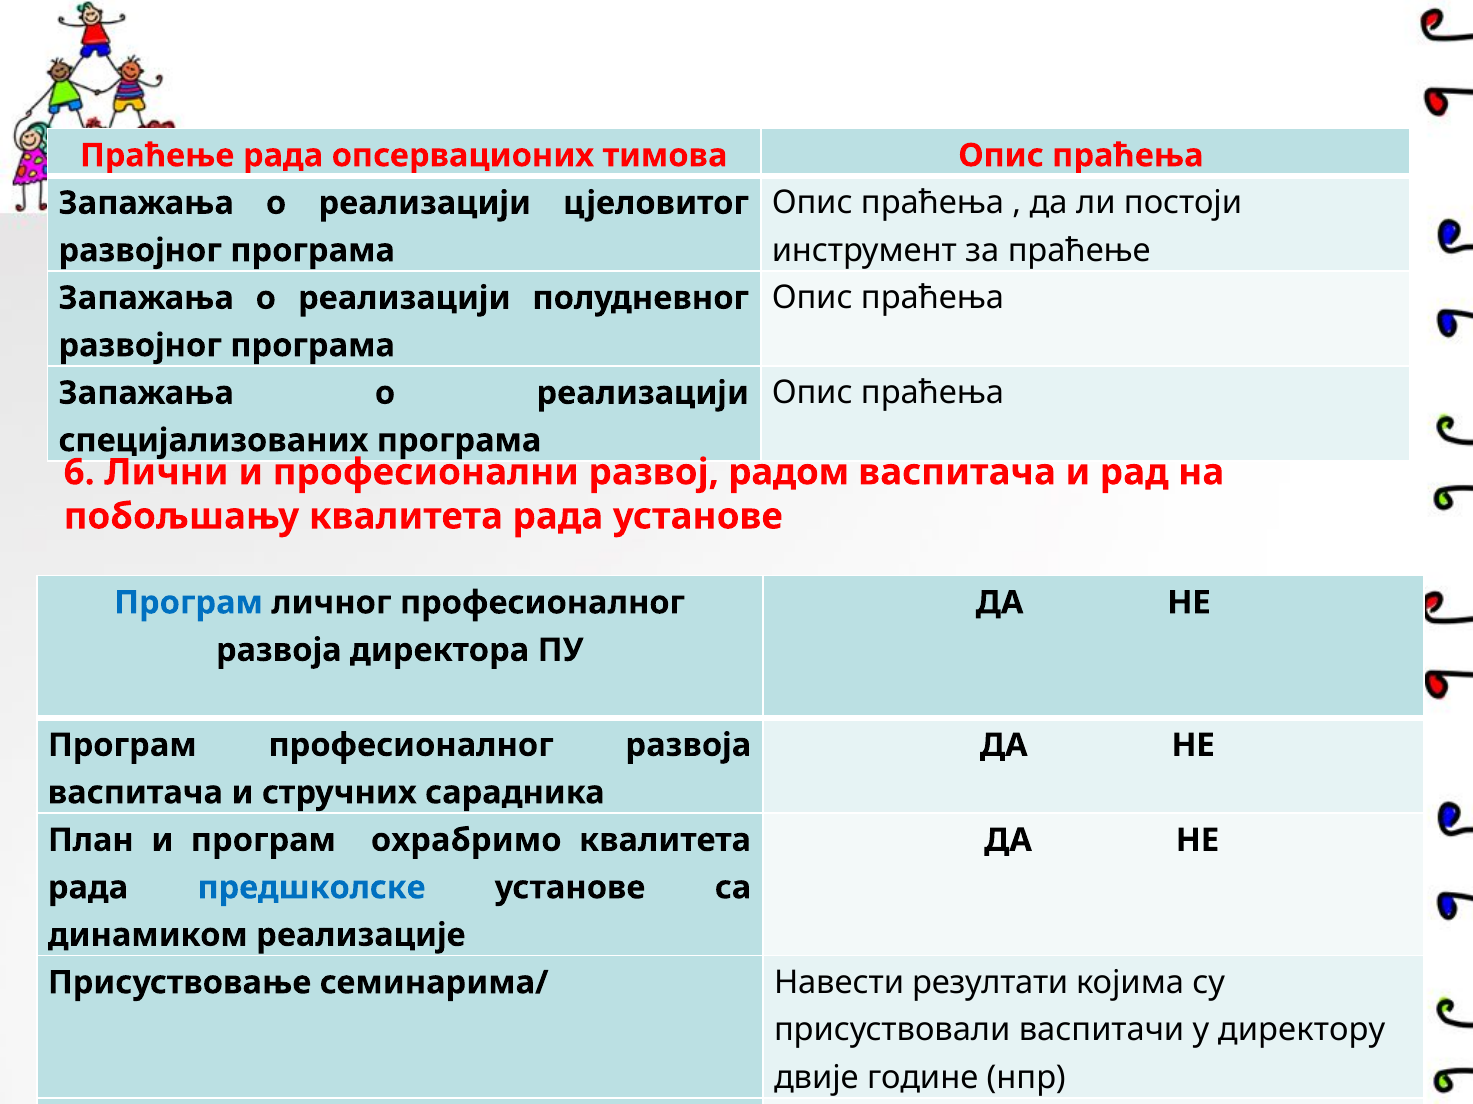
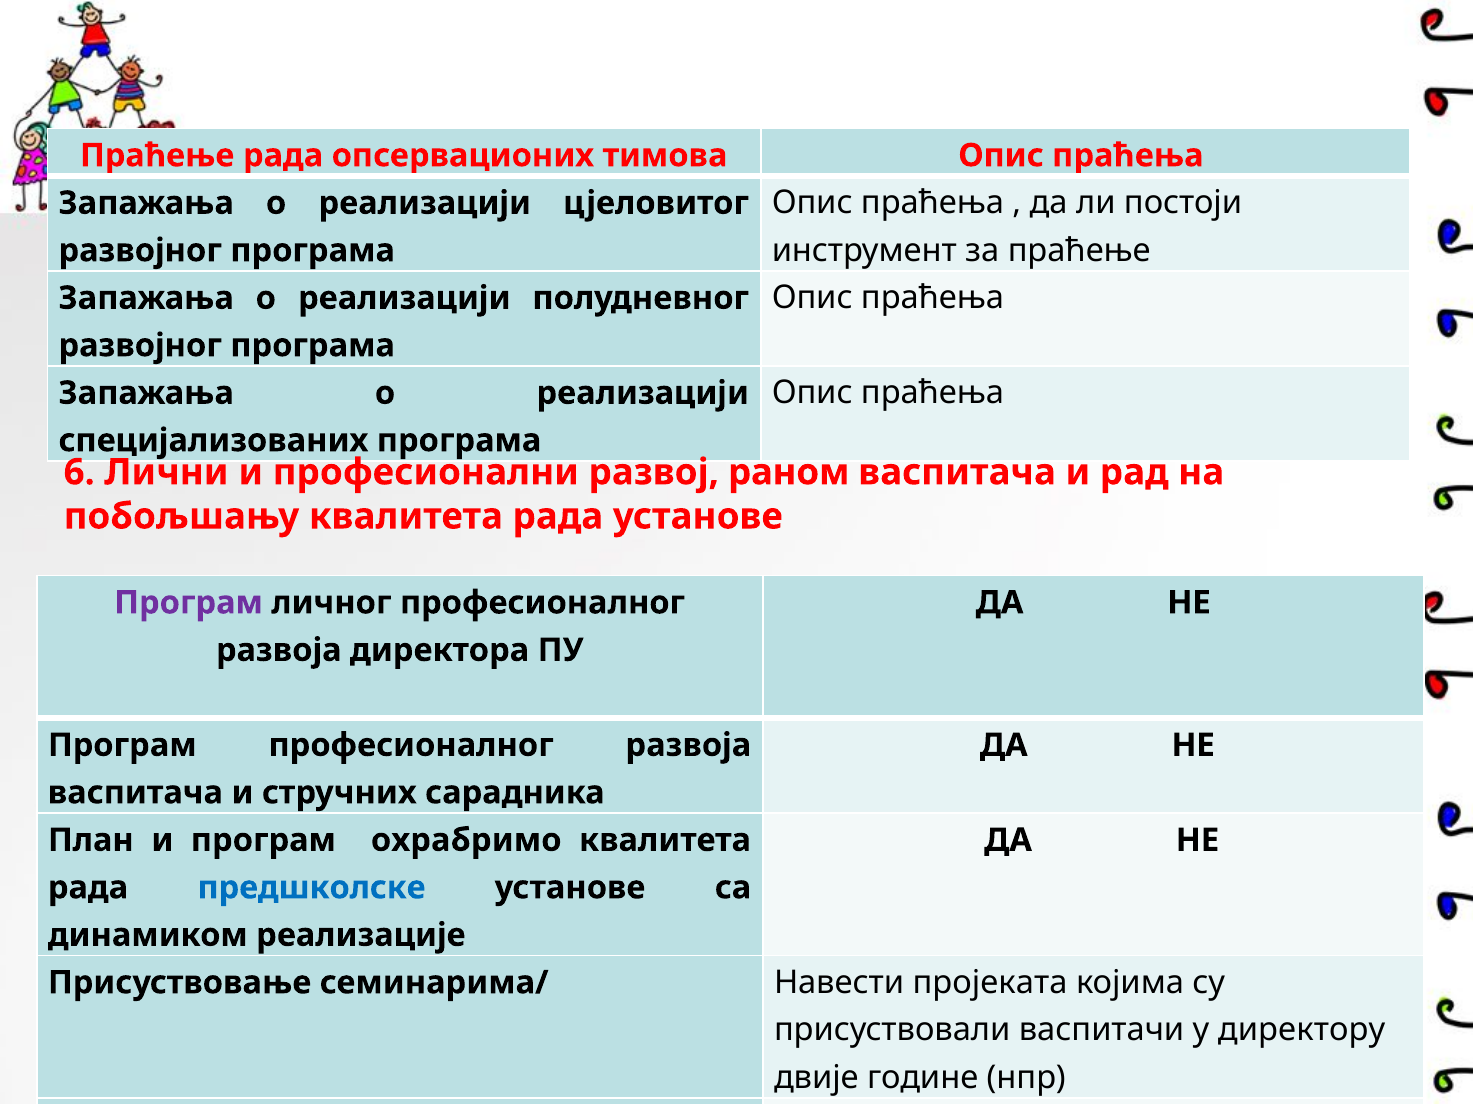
радом: радом -> раном
Програм at (188, 603) colour: blue -> purple
резултати: резултати -> пројеката
